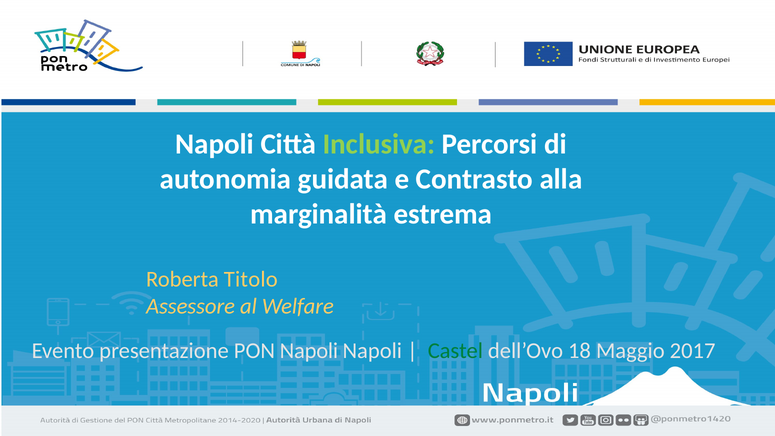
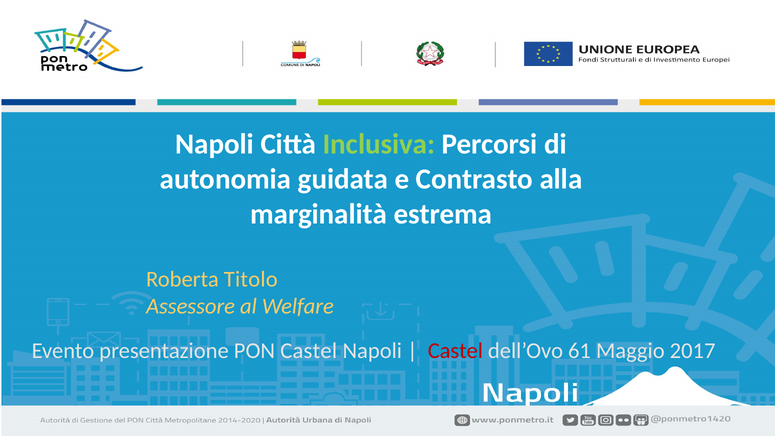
PON Napoli: Napoli -> Castel
Castel at (455, 350) colour: green -> red
18: 18 -> 61
